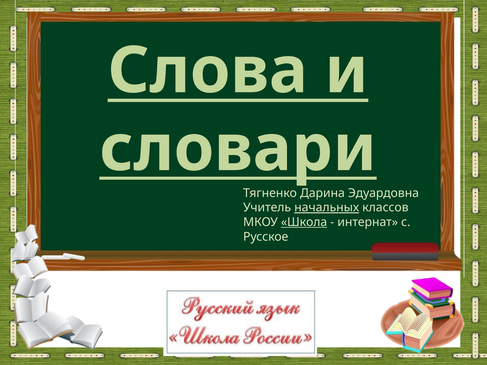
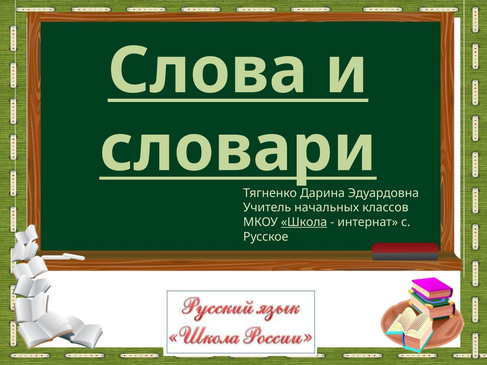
начальных underline: present -> none
